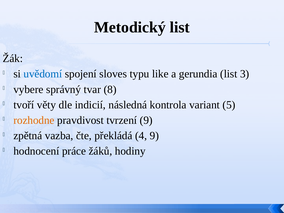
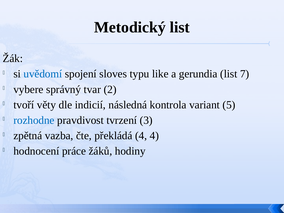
3: 3 -> 7
8: 8 -> 2
rozhodne colour: orange -> blue
tvrzení 9: 9 -> 3
4 9: 9 -> 4
